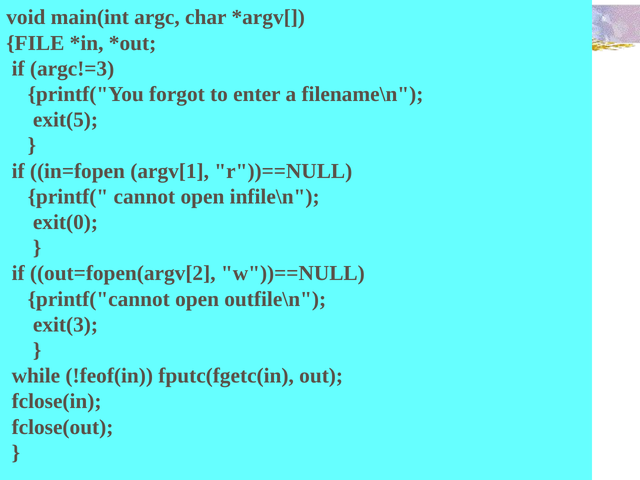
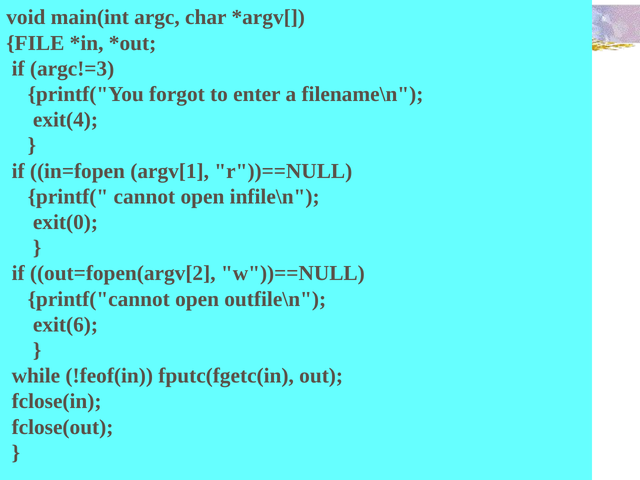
exit(5: exit(5 -> exit(4
exit(3: exit(3 -> exit(6
